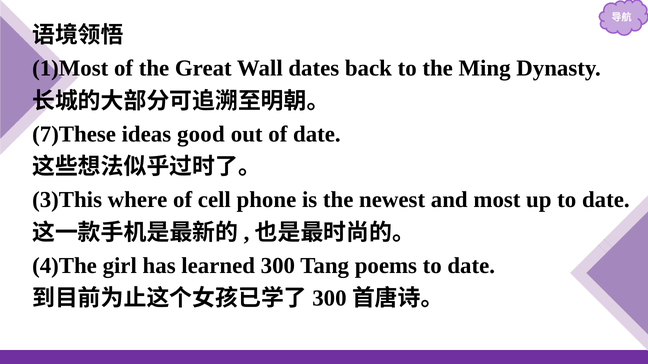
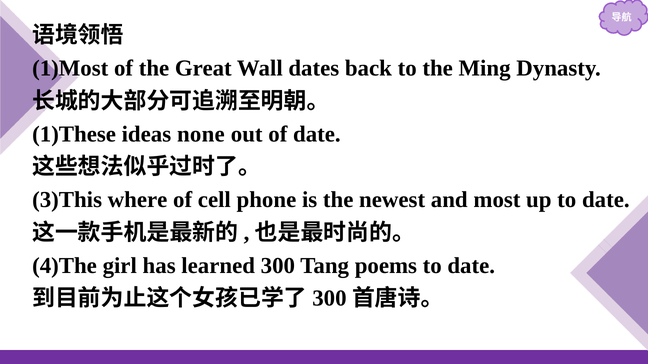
7)These: 7)These -> 1)These
good: good -> none
